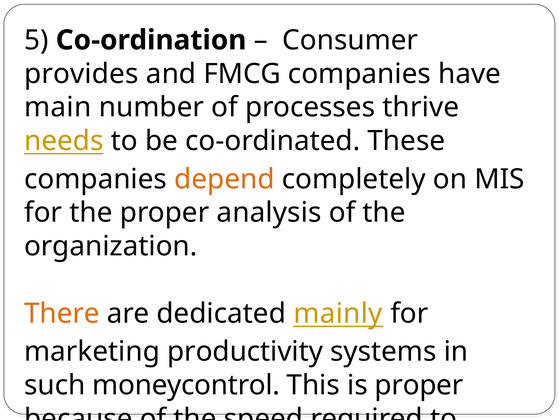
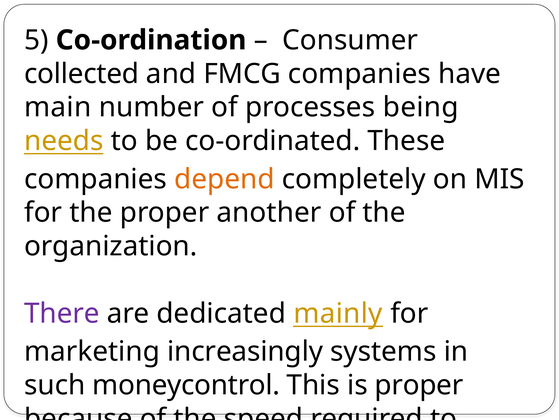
provides: provides -> collected
thrive: thrive -> being
analysis: analysis -> another
There colour: orange -> purple
productivity: productivity -> increasingly
